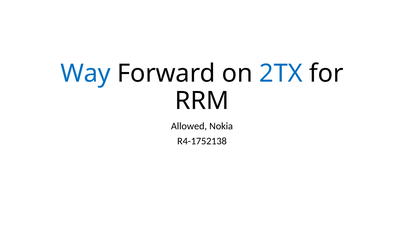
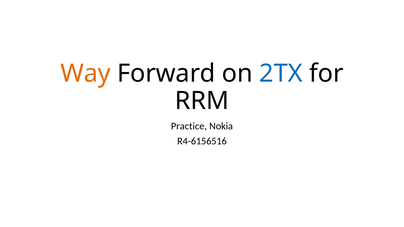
Way colour: blue -> orange
Allowed: Allowed -> Practice
R4-1752138: R4-1752138 -> R4-6156516
